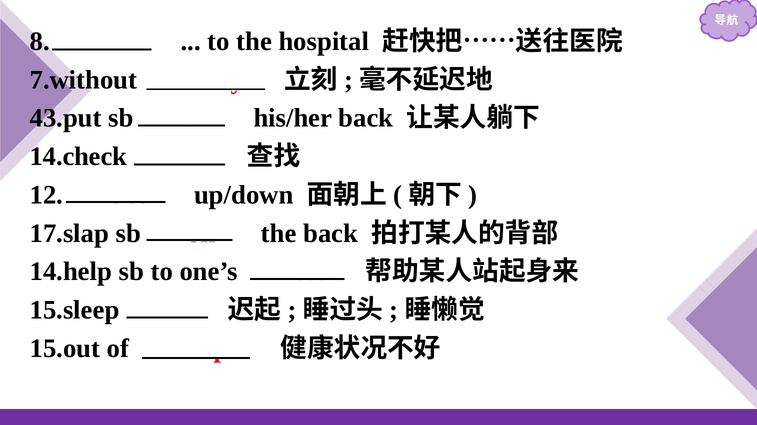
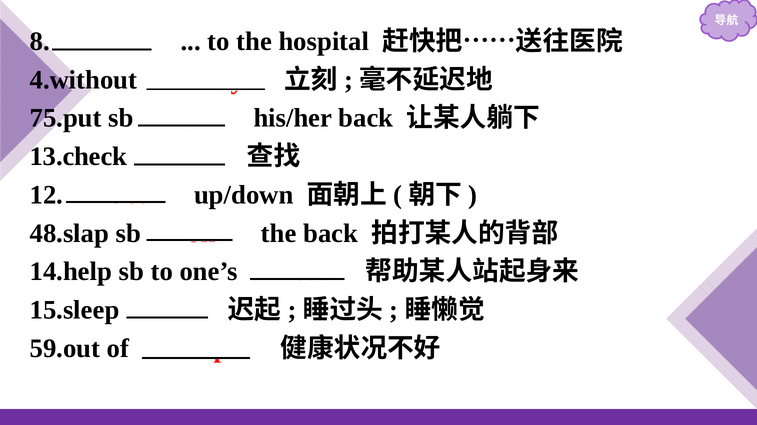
7.without: 7.without -> 4.without
43.put: 43.put -> 75.put
14.check: 14.check -> 13.check
17.slap: 17.slap -> 48.slap
15.out: 15.out -> 59.out
